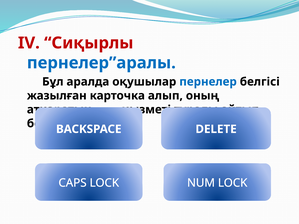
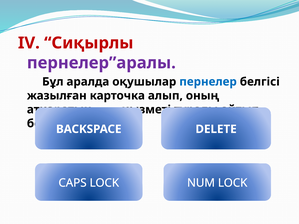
пернелер”аралы colour: blue -> purple
